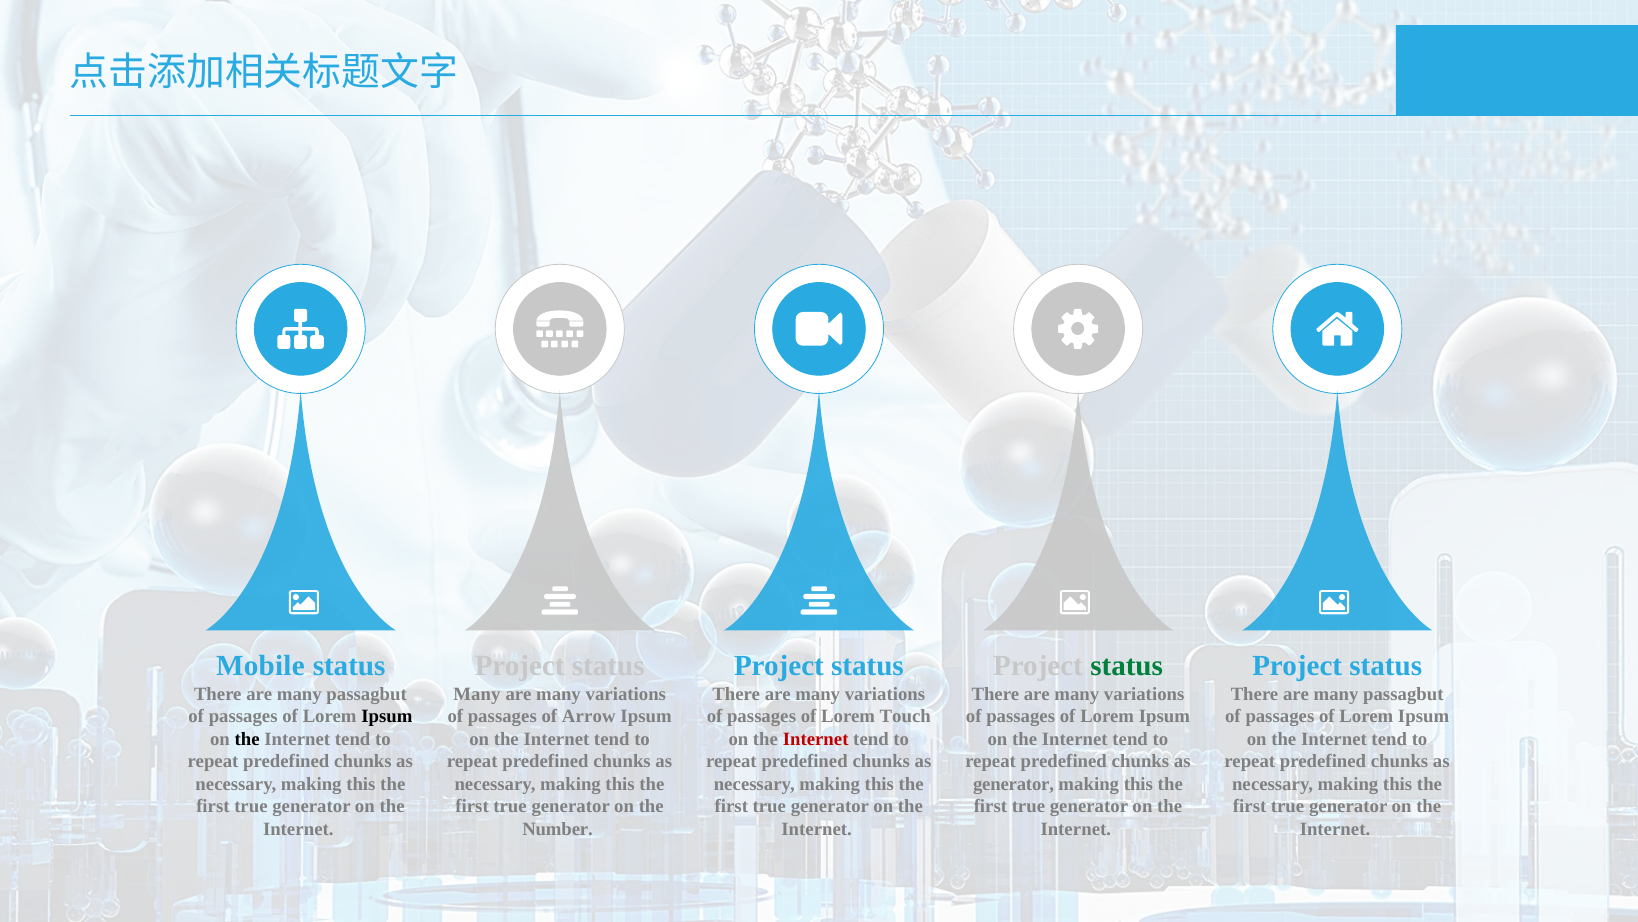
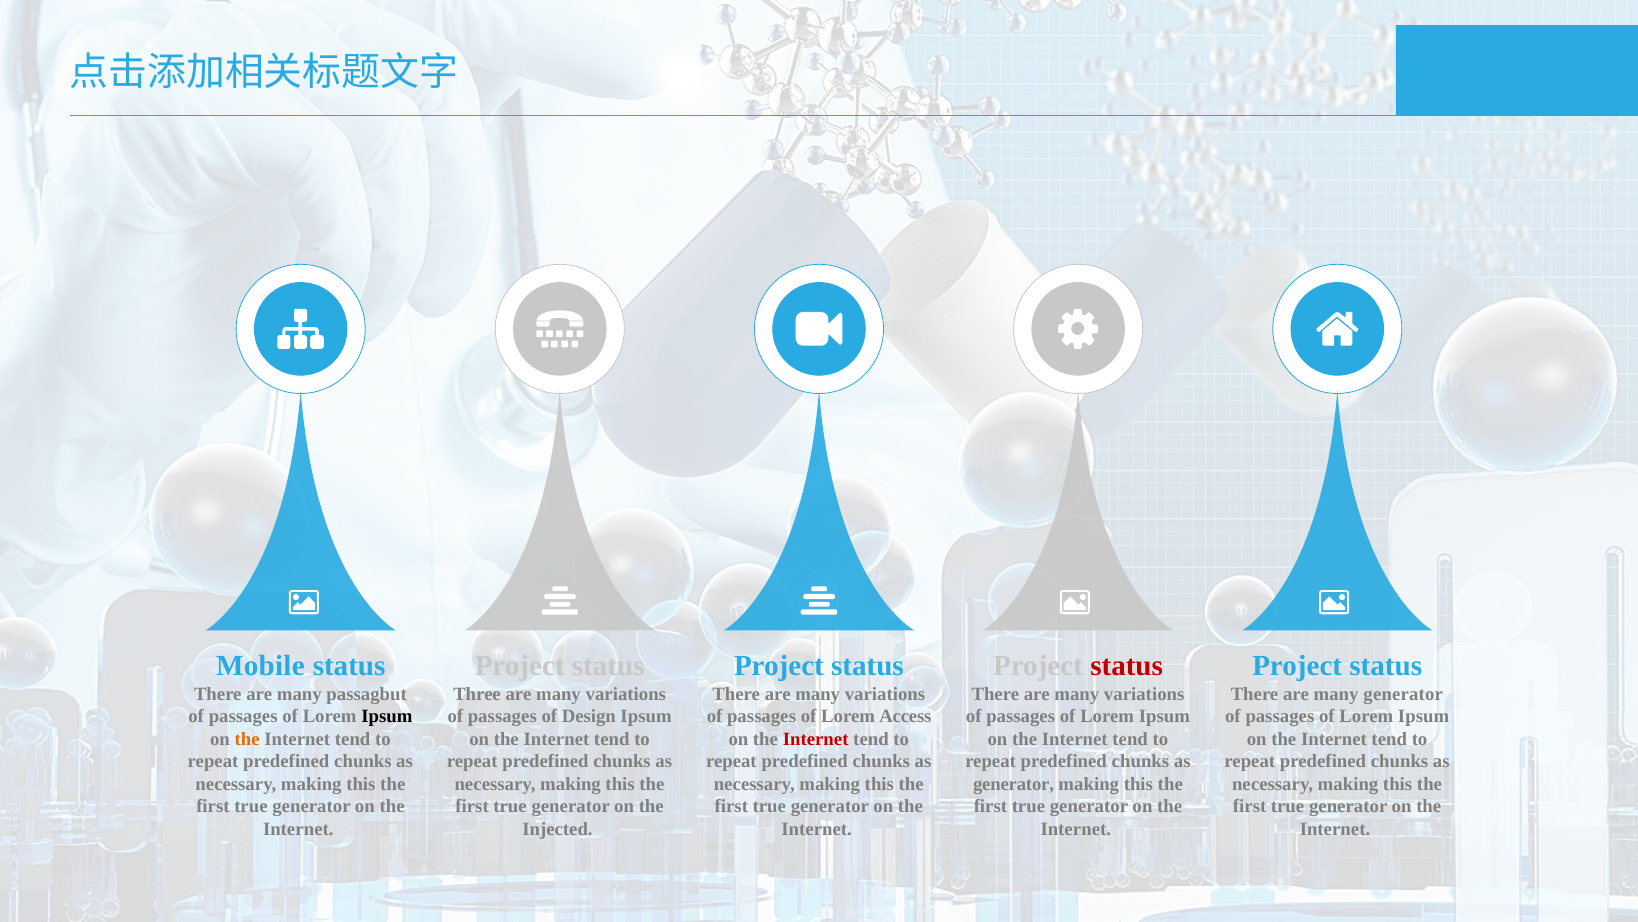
status at (1127, 666) colour: green -> red
Many at (477, 694): Many -> Three
passagbut at (1403, 694): passagbut -> generator
Arrow: Arrow -> Design
Touch: Touch -> Access
the at (247, 739) colour: black -> orange
Number: Number -> Injected
